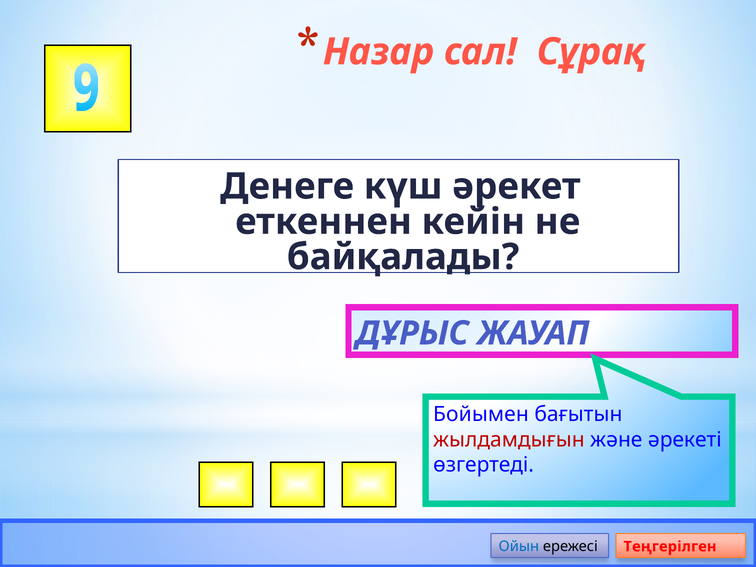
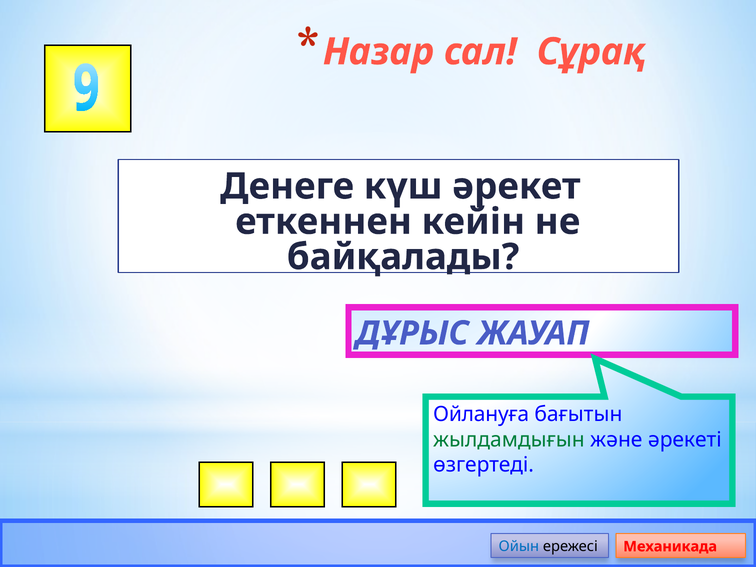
Бойымен: Бойымен -> Ойлануға
жылдамдығын colour: red -> green
Теңгерілген: Теңгерілген -> Механикада
